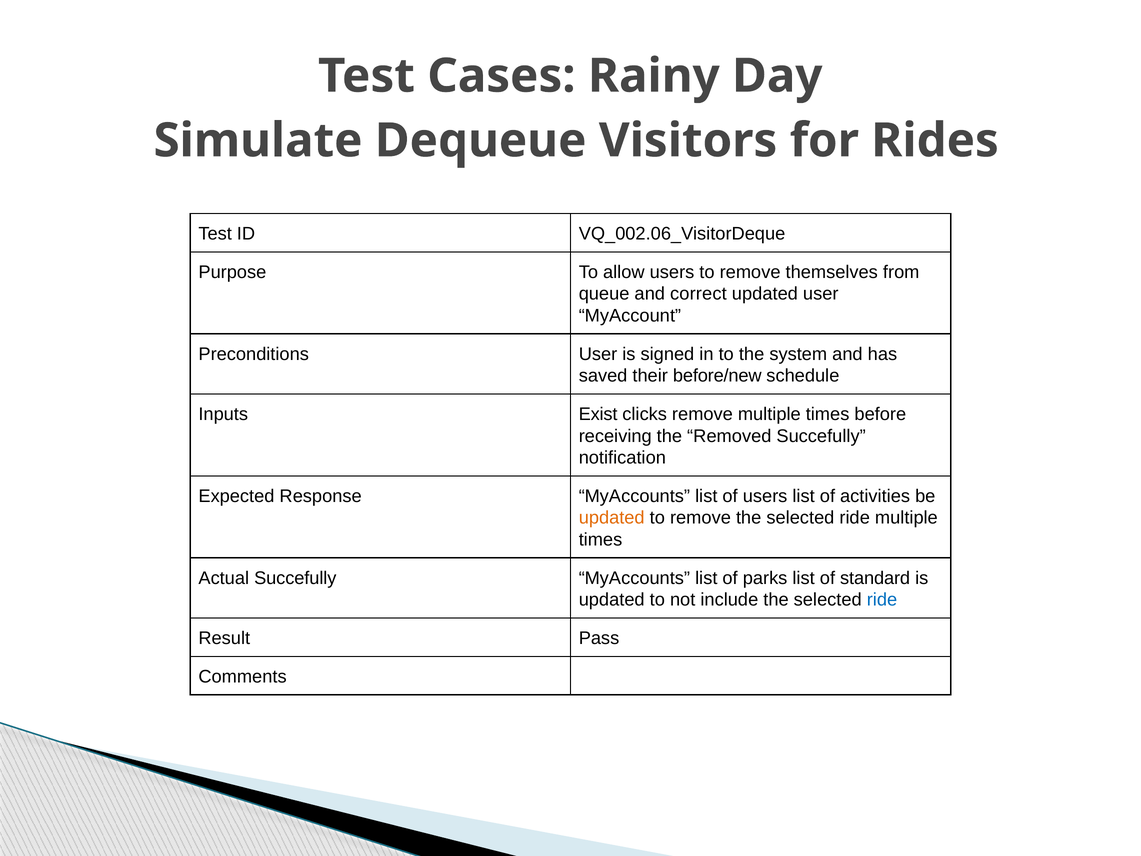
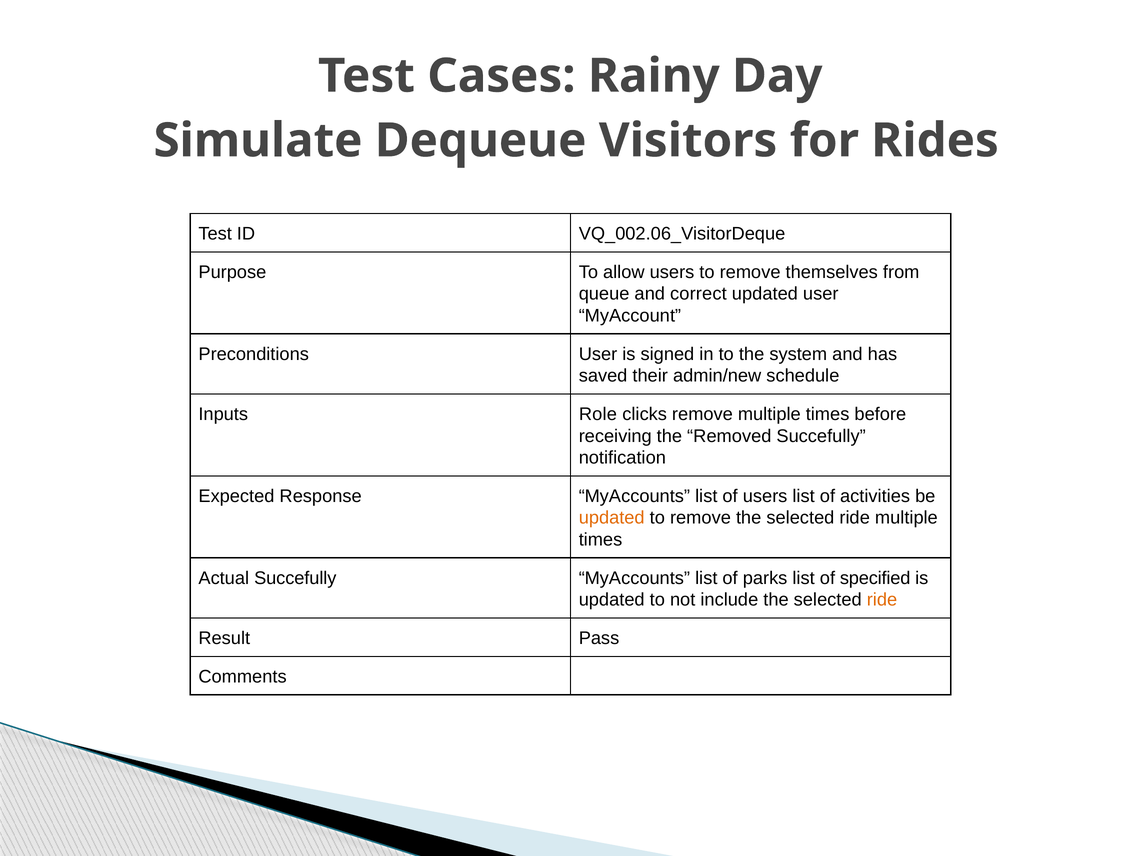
before/new: before/new -> admin/new
Exist: Exist -> Role
standard: standard -> specified
ride at (882, 600) colour: blue -> orange
